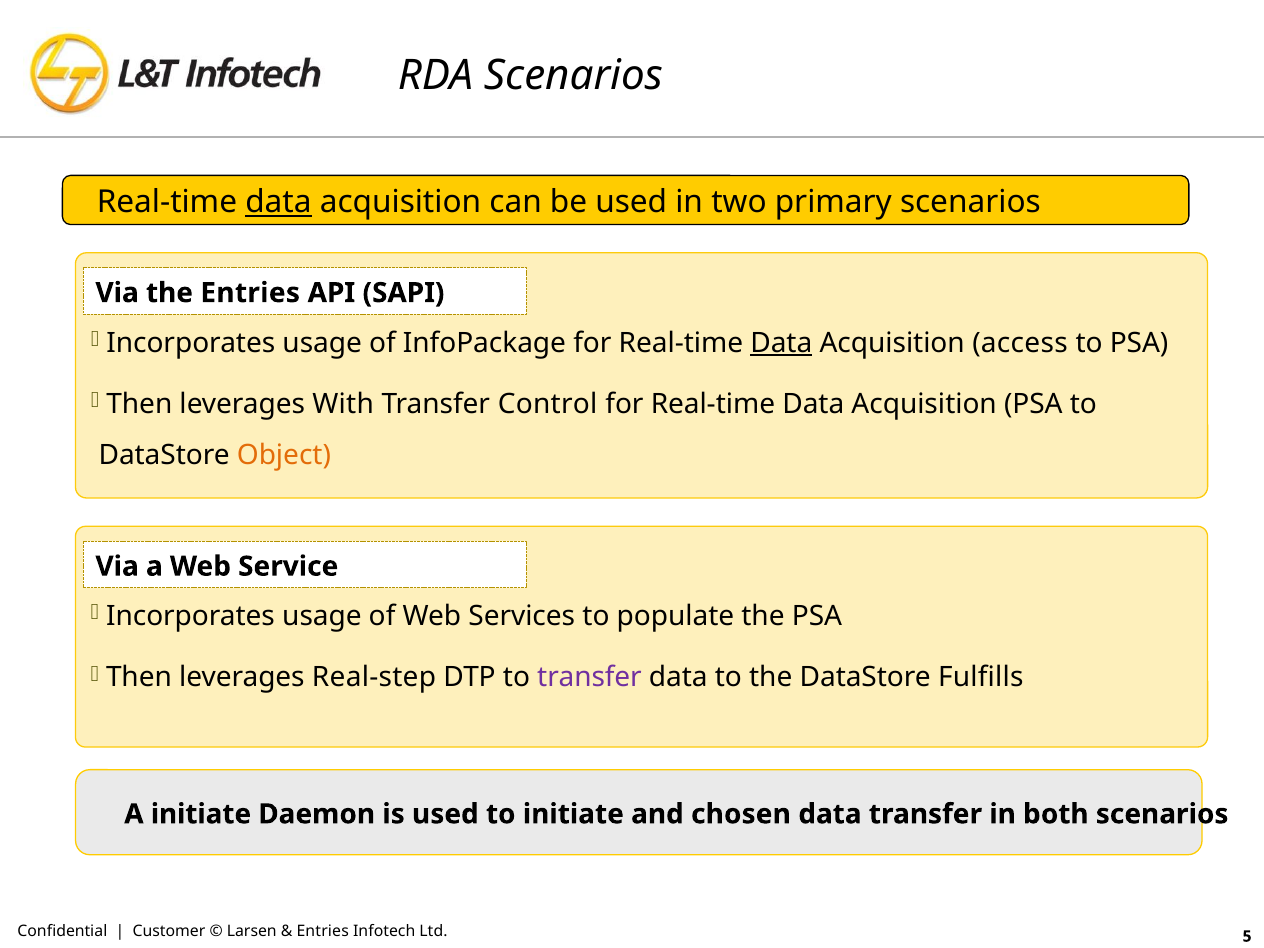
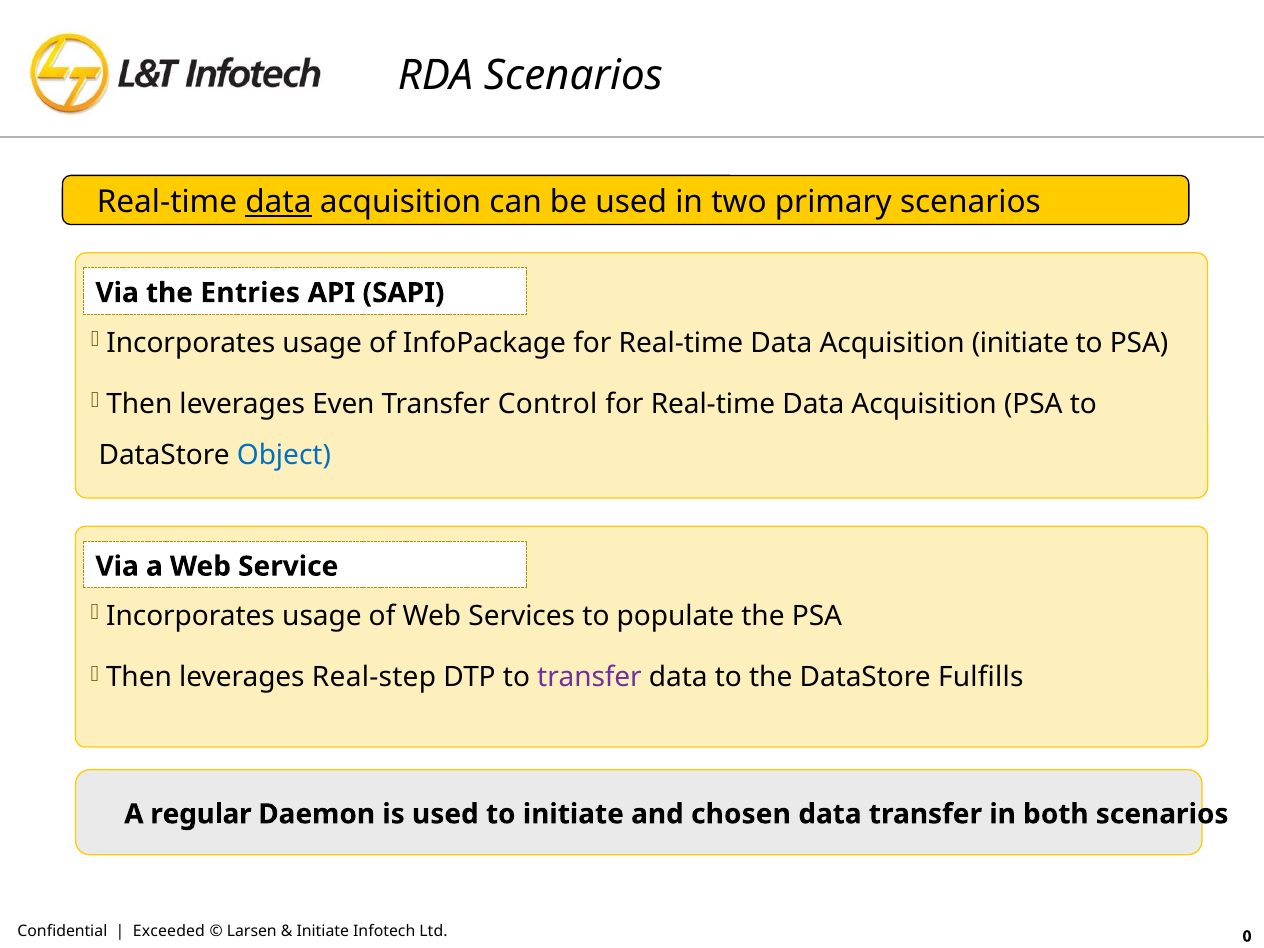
Data at (781, 343) underline: present -> none
Acquisition access: access -> initiate
With: With -> Even
Object colour: orange -> blue
A initiate: initiate -> regular
Customer: Customer -> Exceeded
Entries at (323, 932): Entries -> Initiate
5: 5 -> 0
